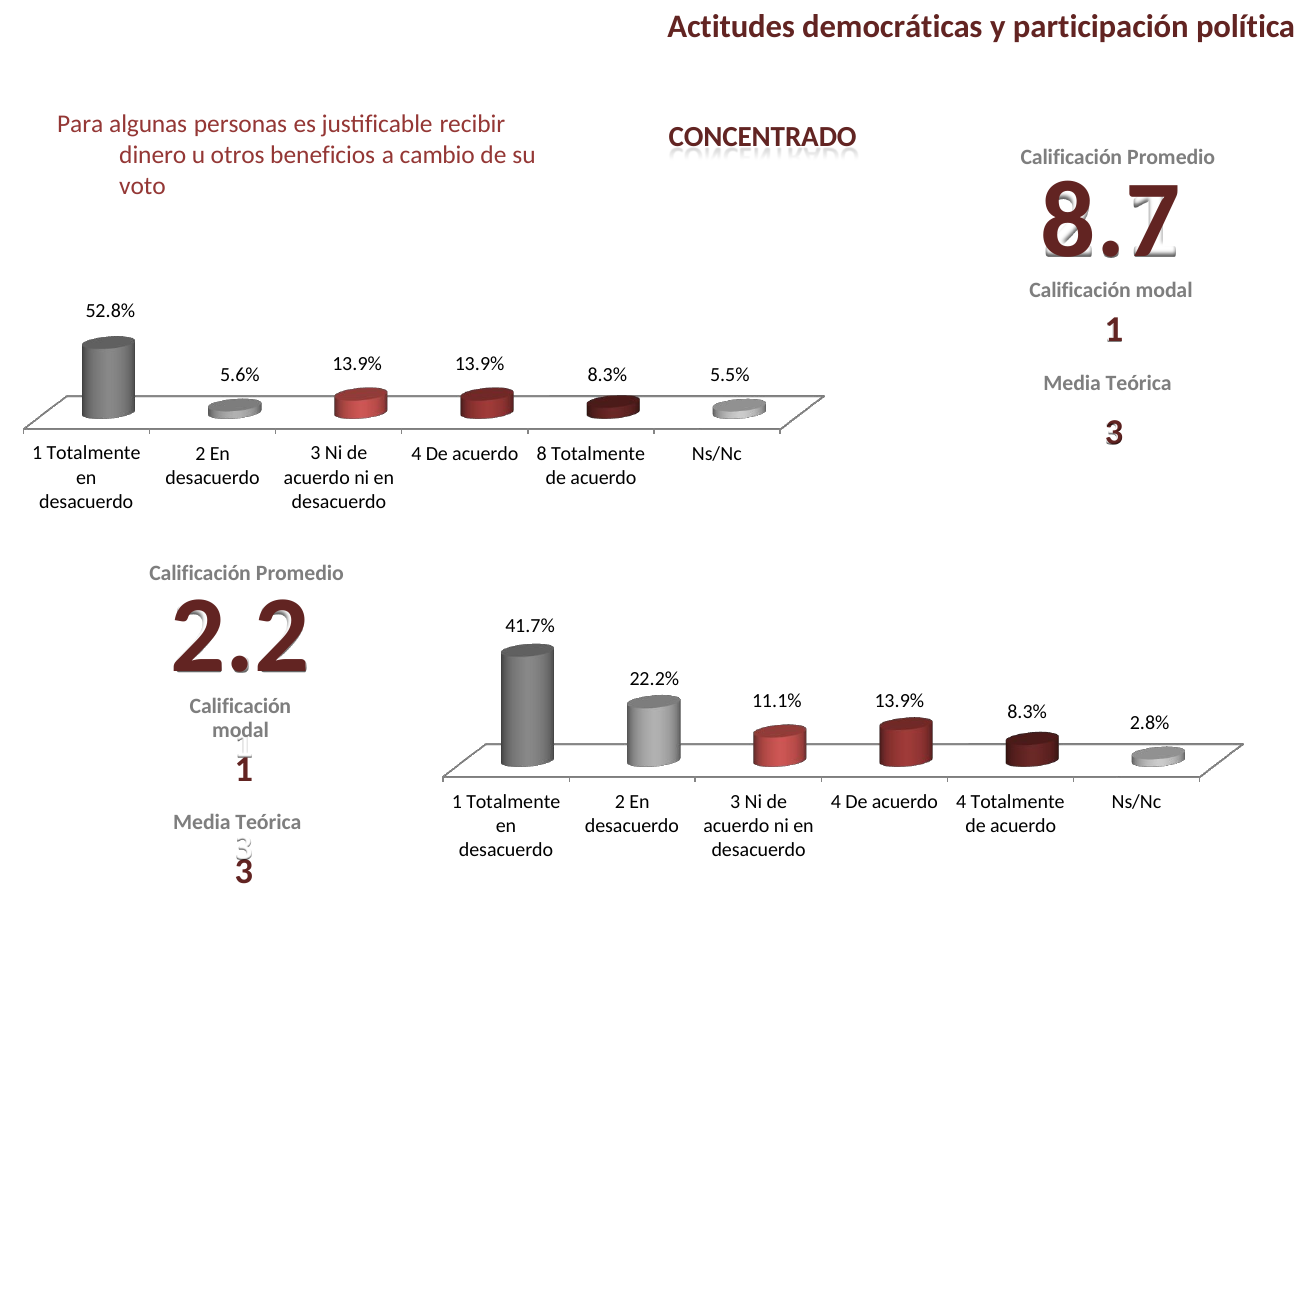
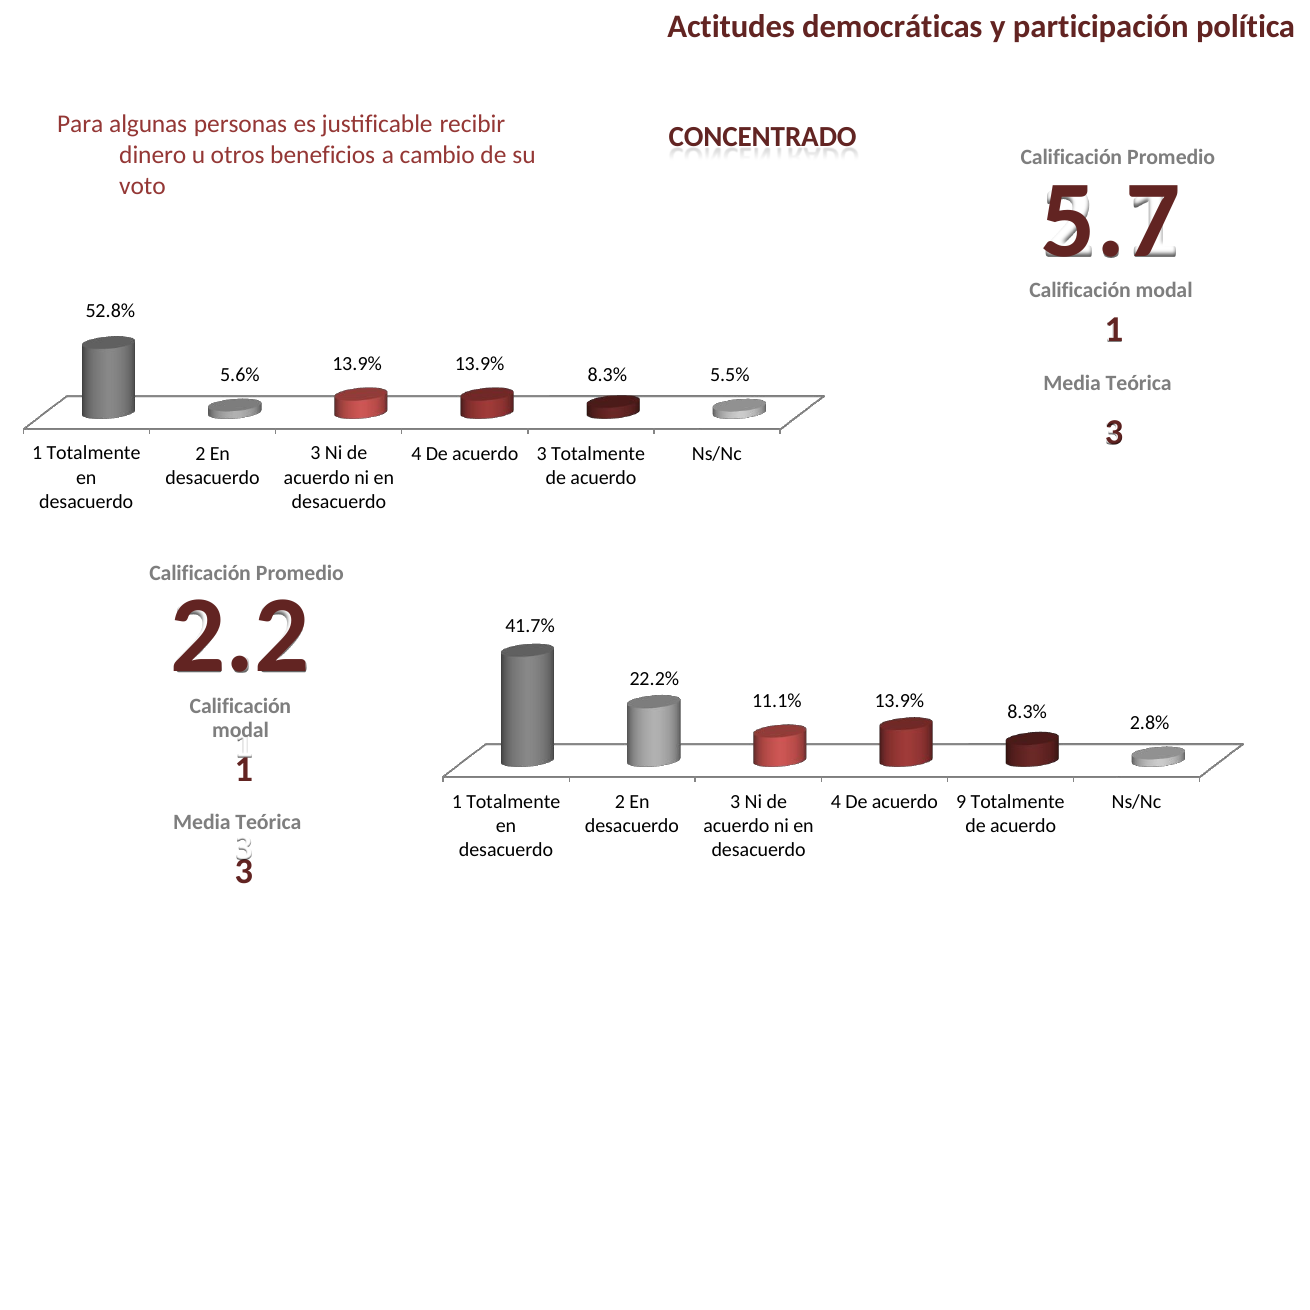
8.7: 8.7 -> 5.7
acuerdo 8: 8 -> 3
acuerdo 4: 4 -> 9
